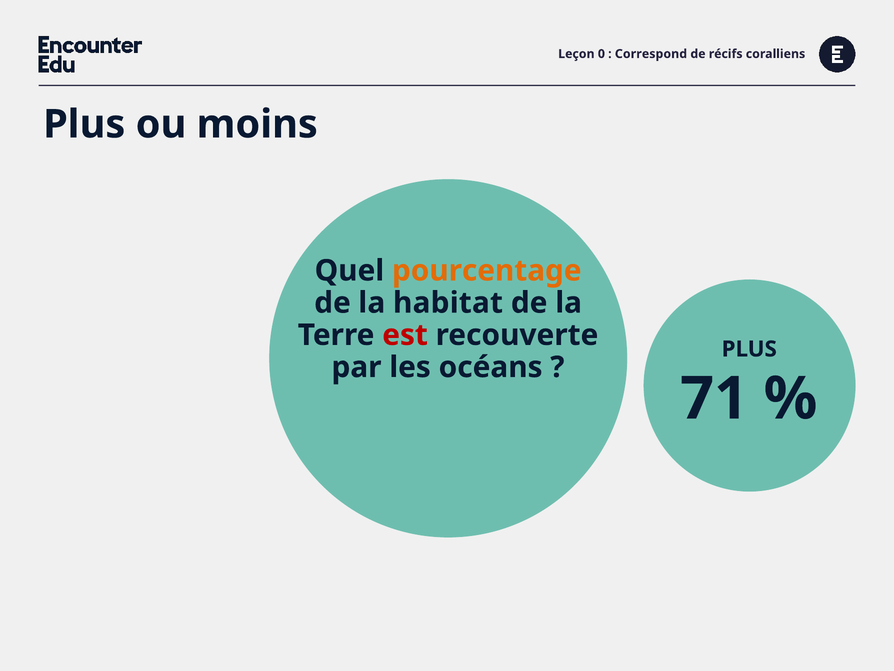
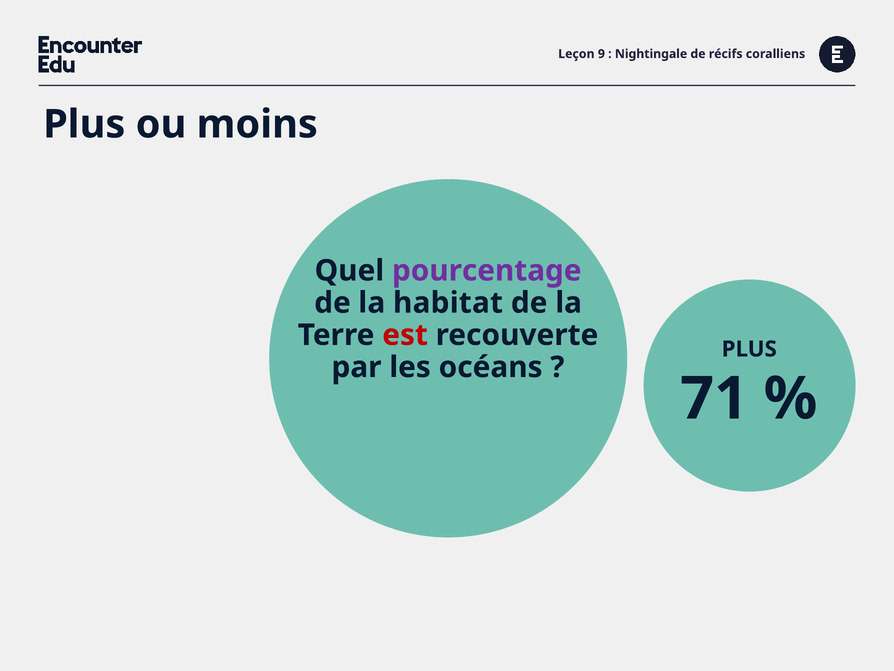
0: 0 -> 9
Correspond: Correspond -> Nightingale
pourcentage colour: orange -> purple
